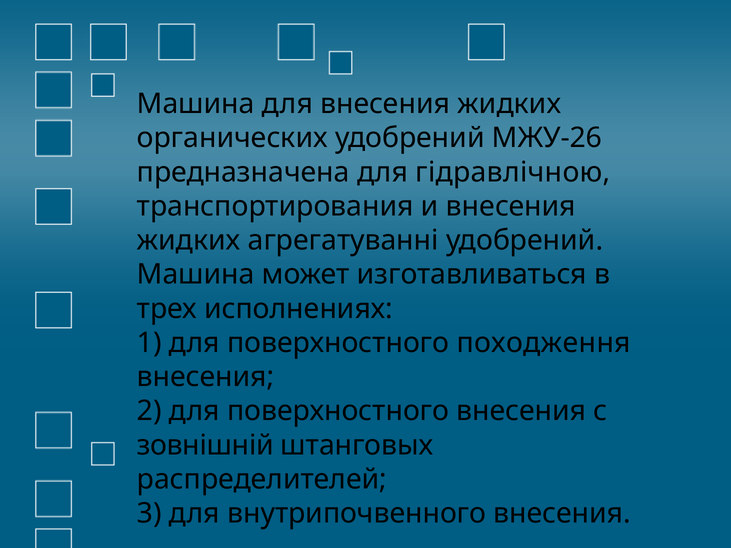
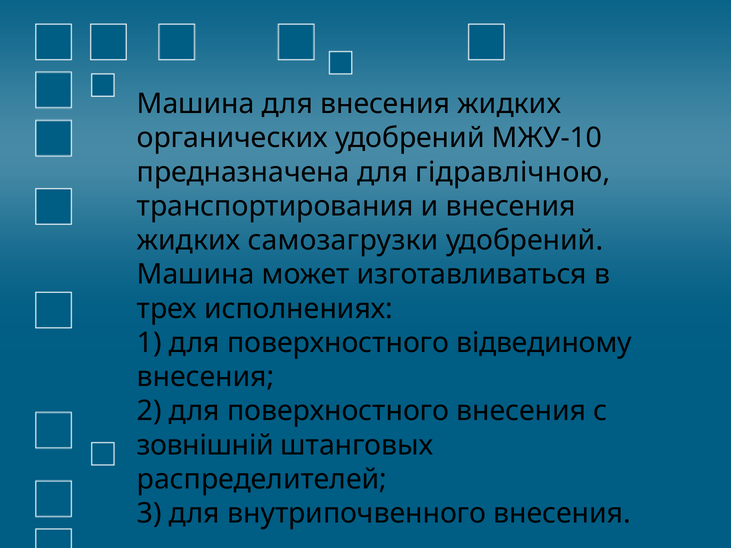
МЖУ-26: МЖУ-26 -> МЖУ-10
агрегатуванні: агрегатуванні -> самозагрузки
походження: походження -> відвединому
